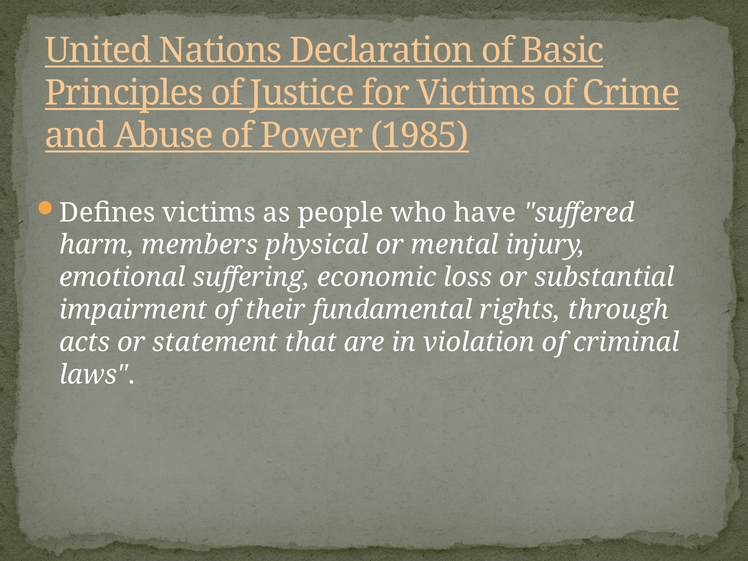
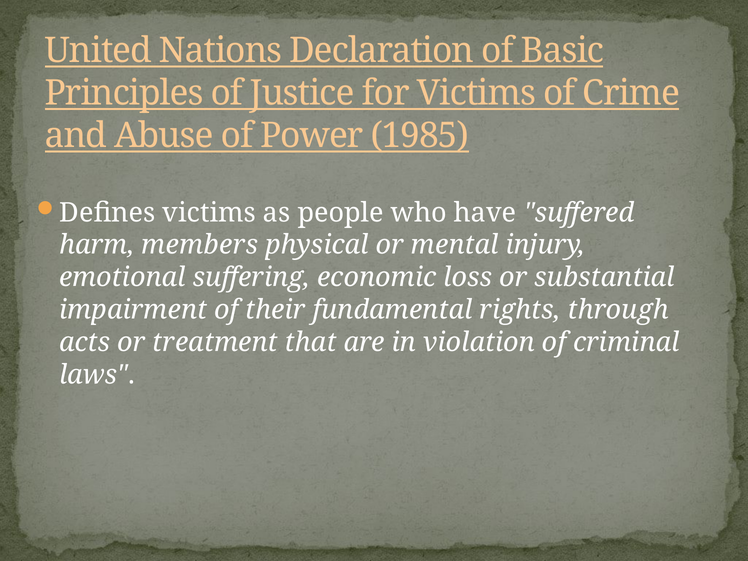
statement: statement -> treatment
